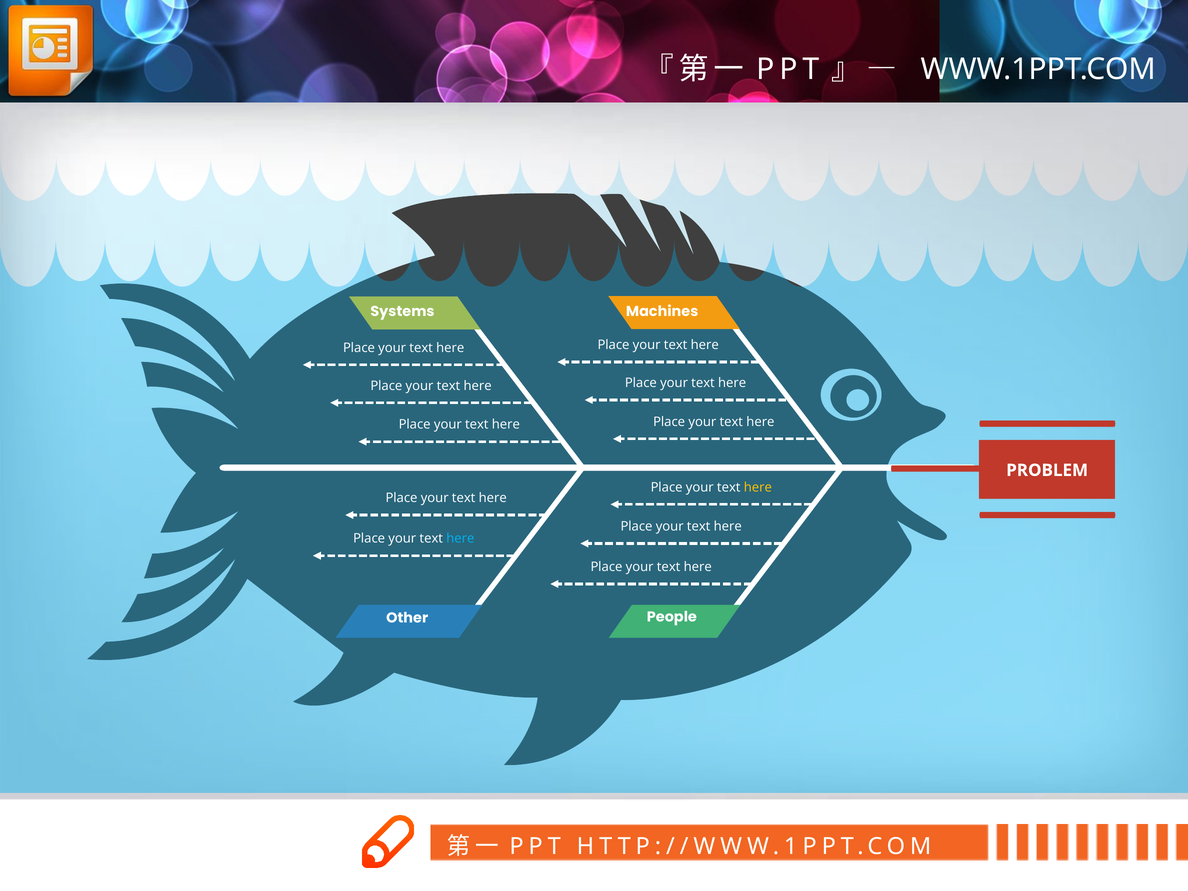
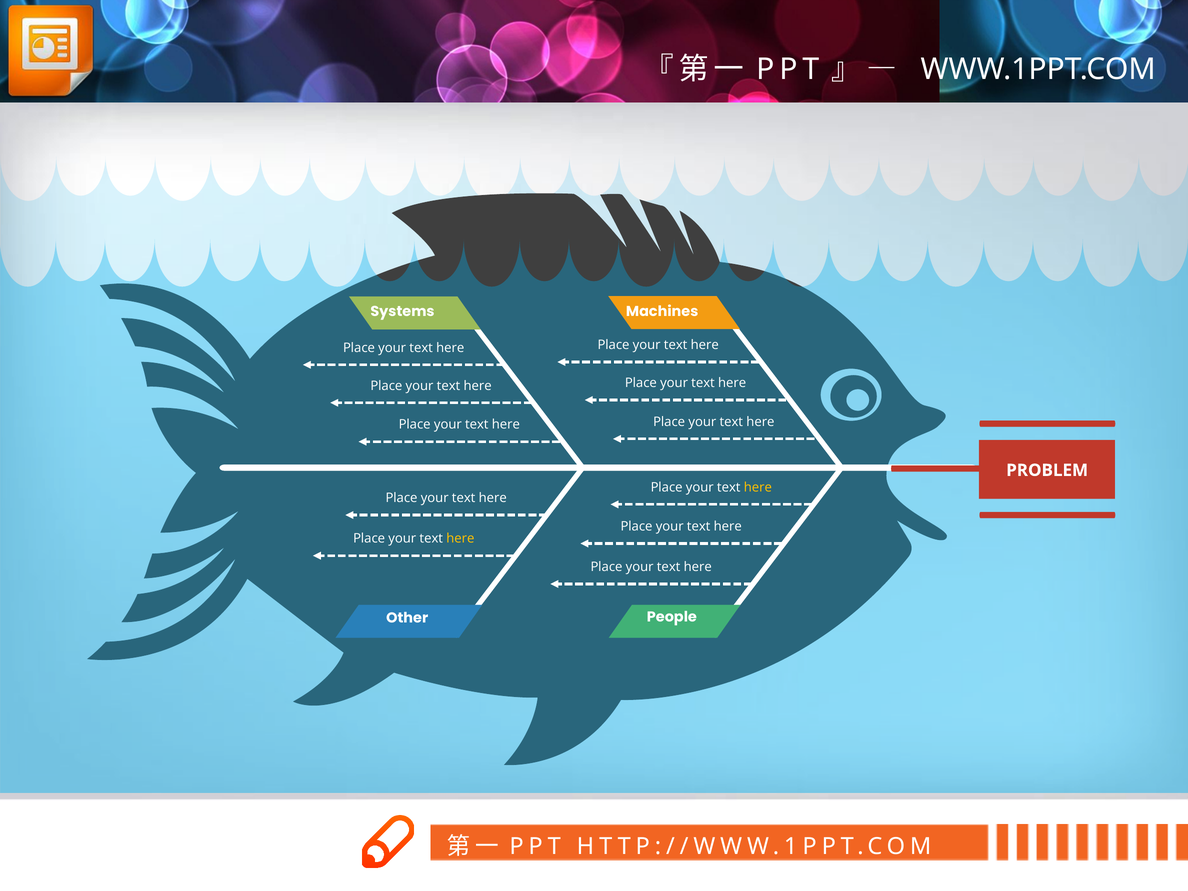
here at (460, 539) colour: light blue -> yellow
